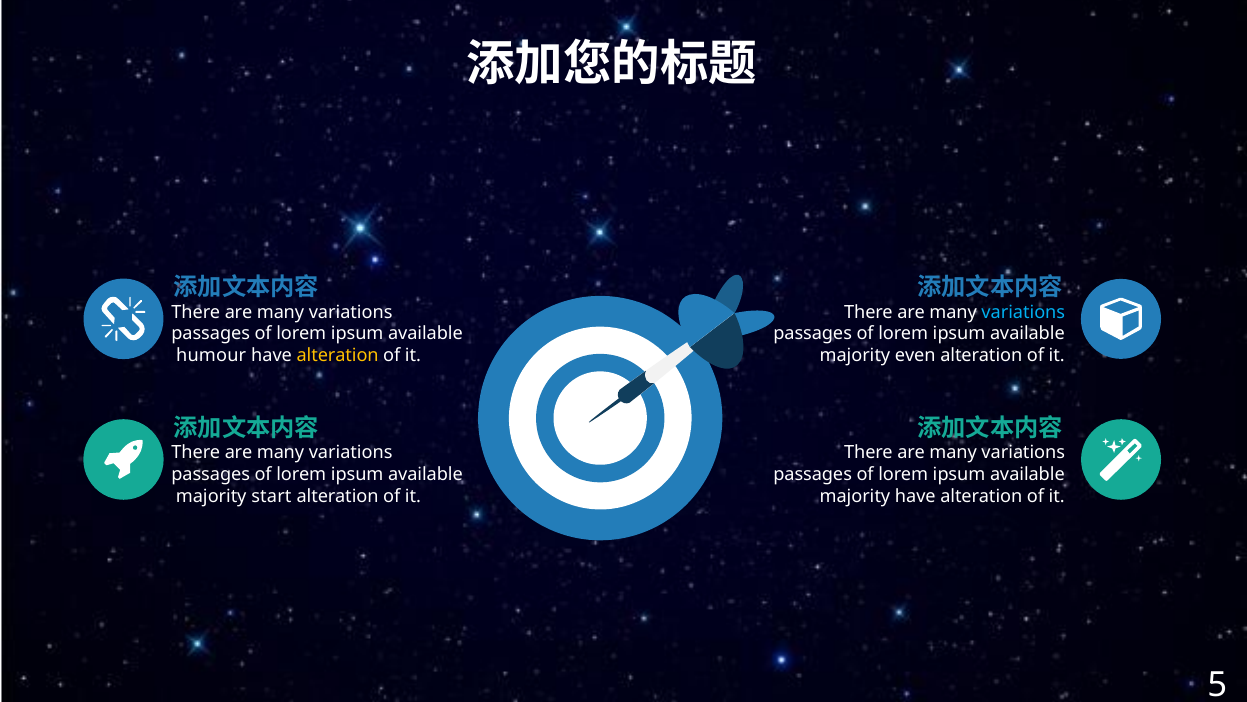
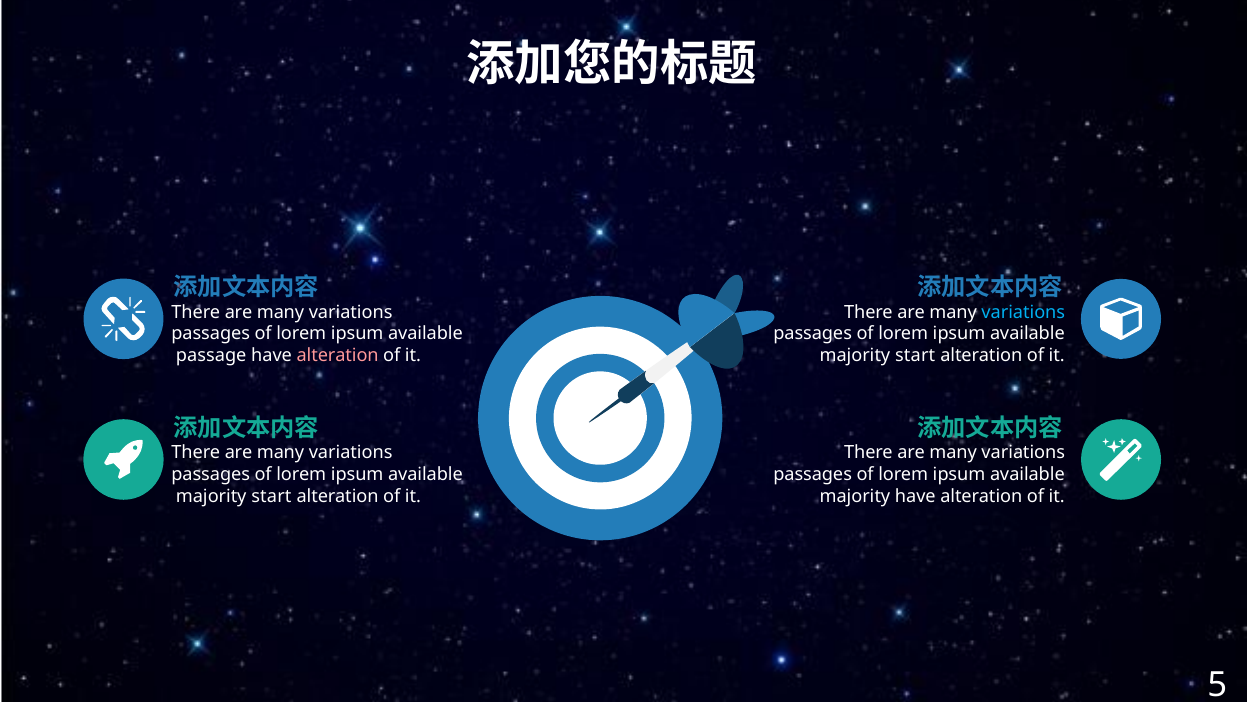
humour: humour -> passage
alteration at (338, 356) colour: yellow -> pink
even at (915, 356): even -> start
